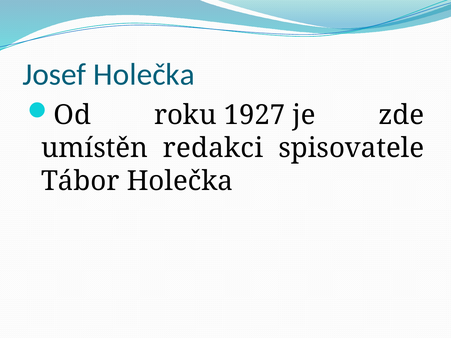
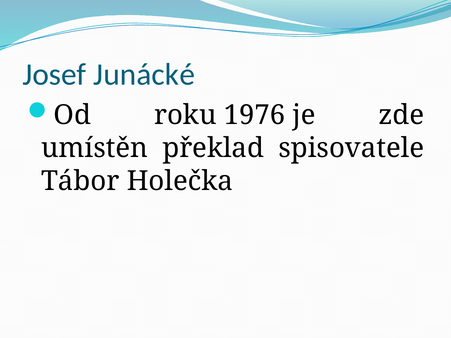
Josef Holečka: Holečka -> Junácké
1927: 1927 -> 1976
redakci: redakci -> překlad
